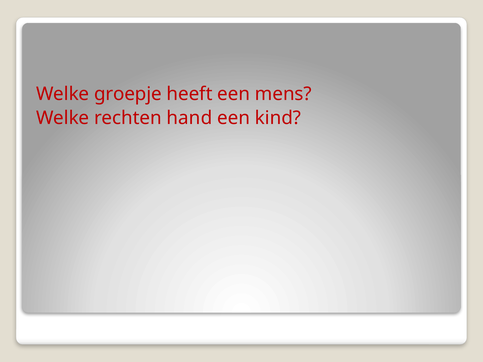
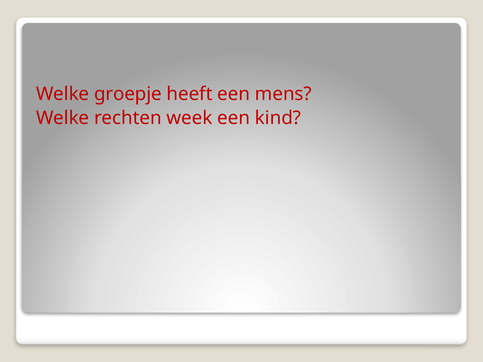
hand: hand -> week
